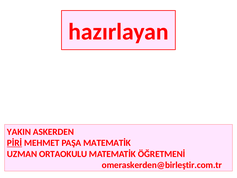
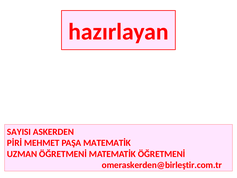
YAKIN: YAKIN -> SAYISI
PİRİ underline: present -> none
UZMAN ORTAOKULU: ORTAOKULU -> ÖĞRETMENİ
